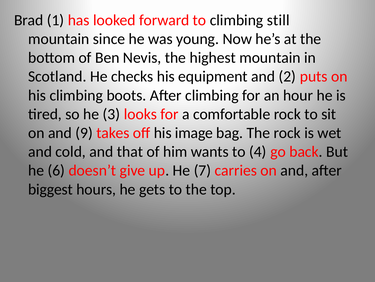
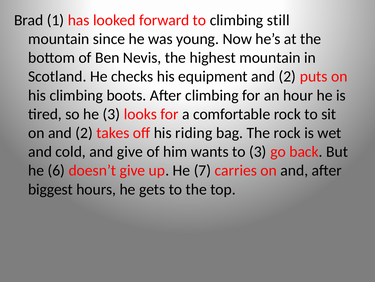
on and 9: 9 -> 2
image: image -> riding
and that: that -> give
to 4: 4 -> 3
